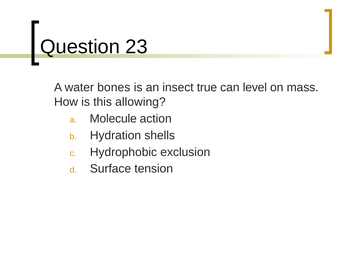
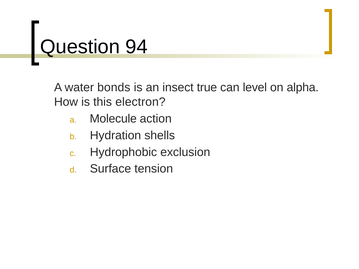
23: 23 -> 94
bones: bones -> bonds
mass: mass -> alpha
allowing: allowing -> electron
